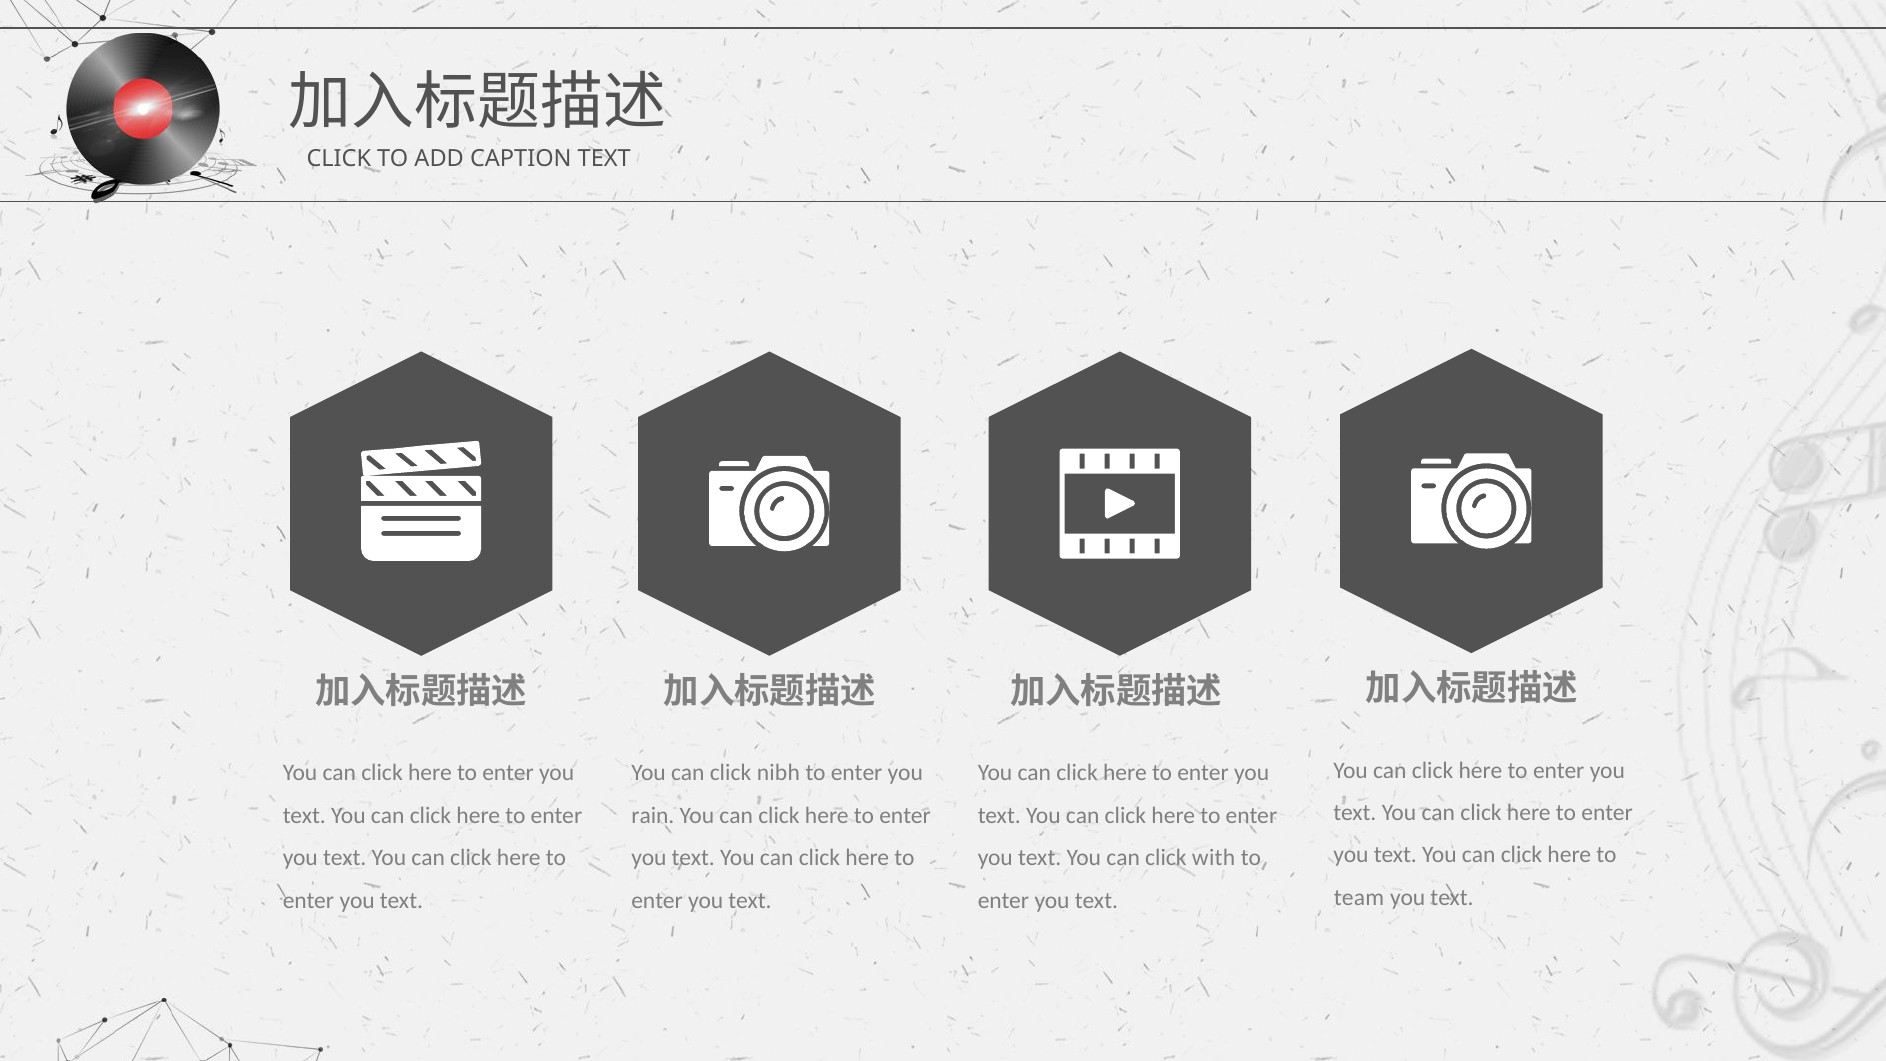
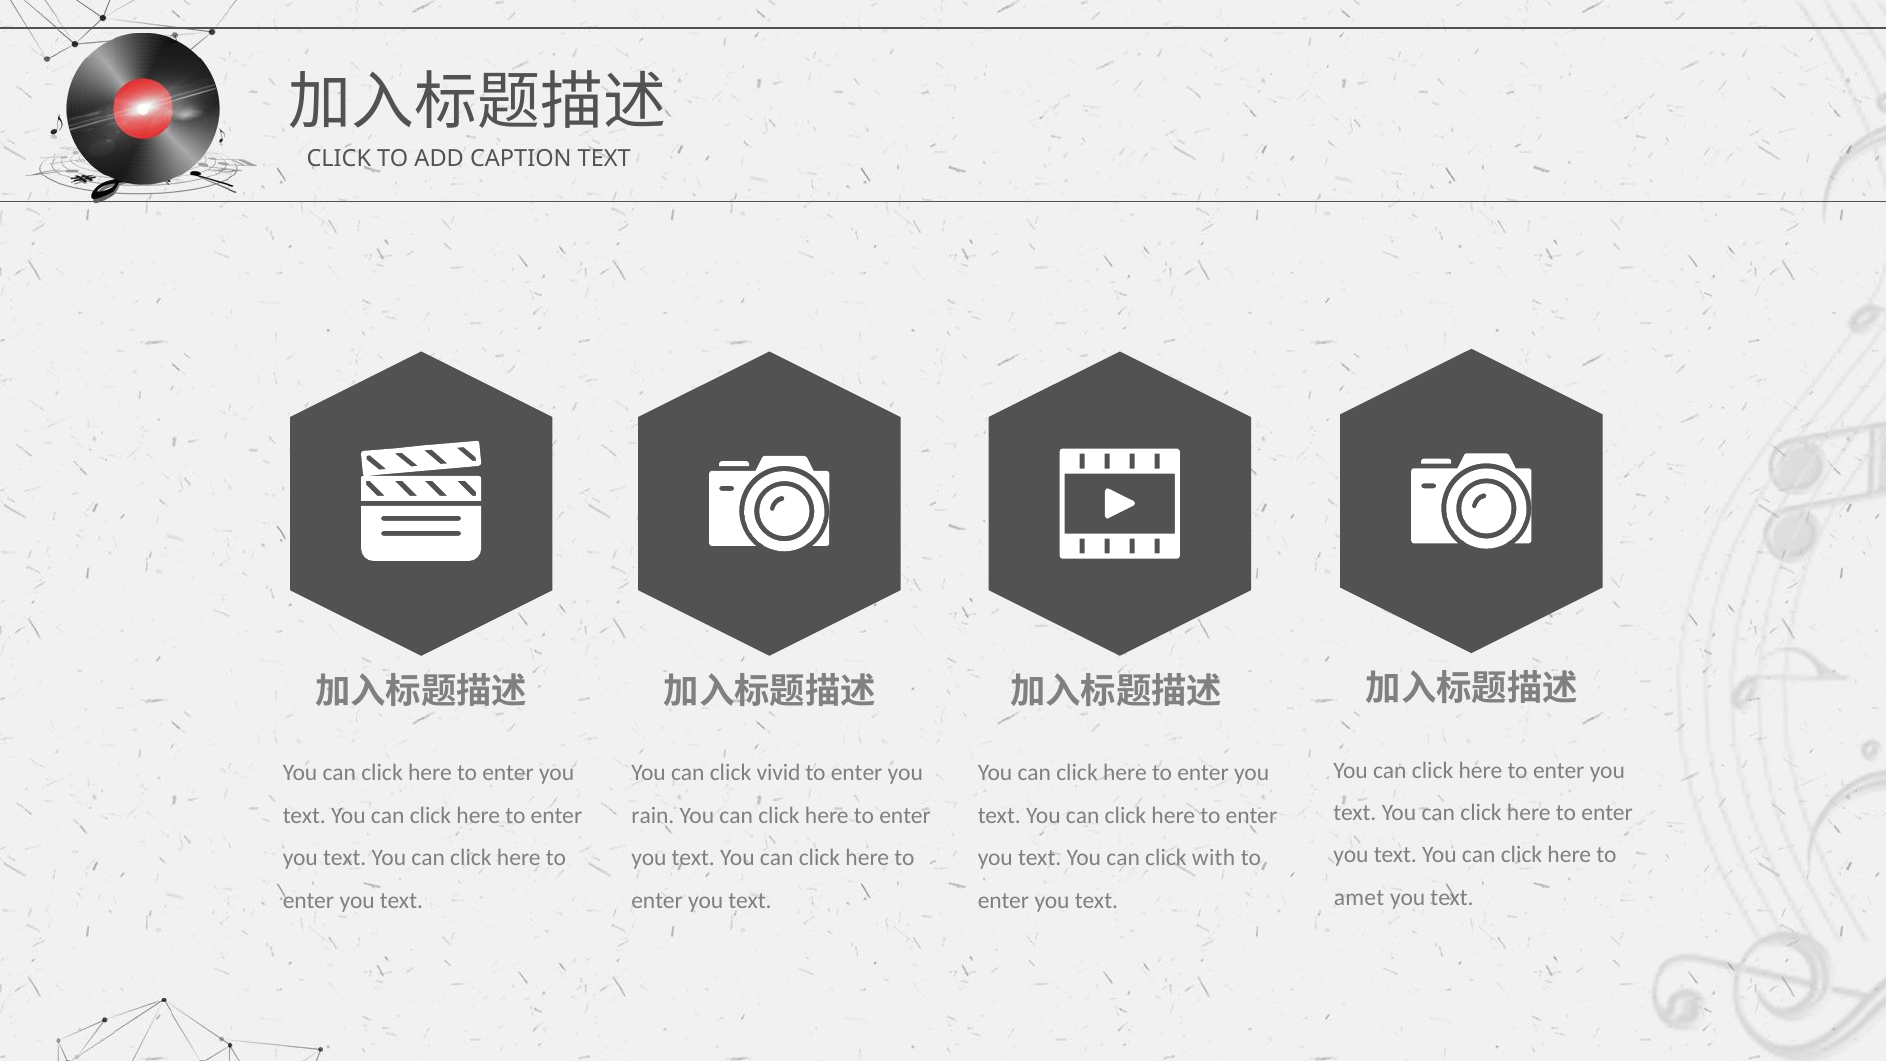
nibh: nibh -> vivid
team: team -> amet
